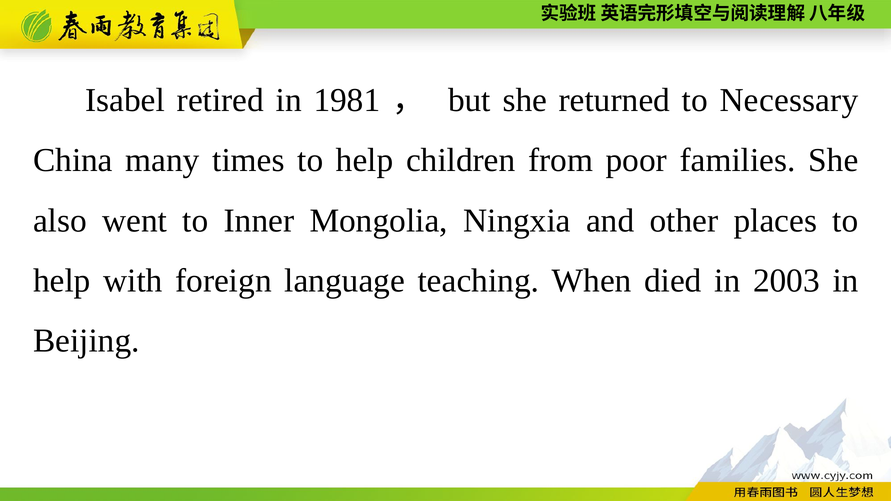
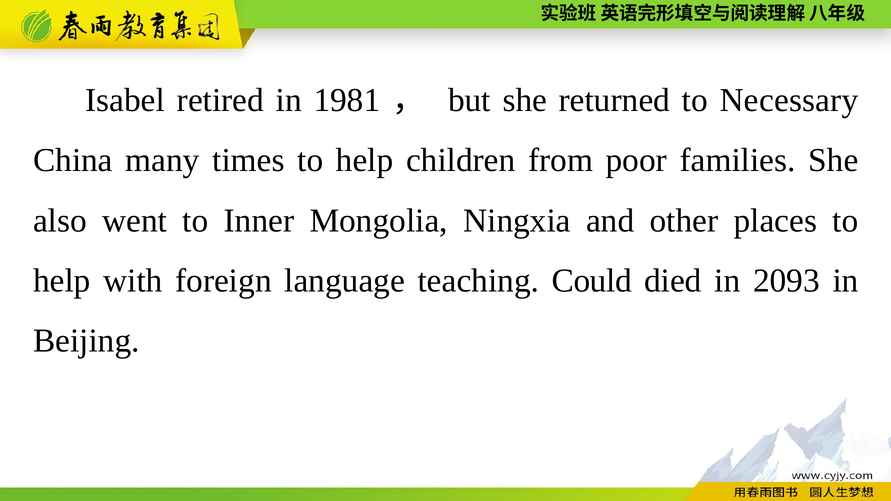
When: When -> Could
2003: 2003 -> 2093
